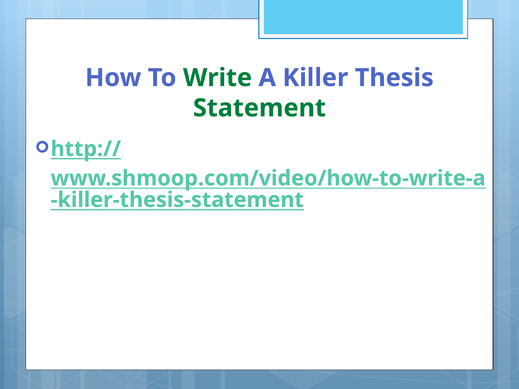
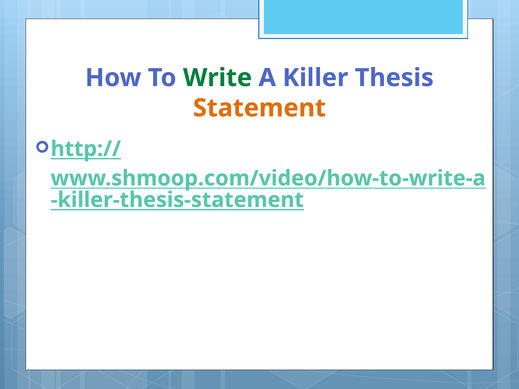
Statement colour: green -> orange
